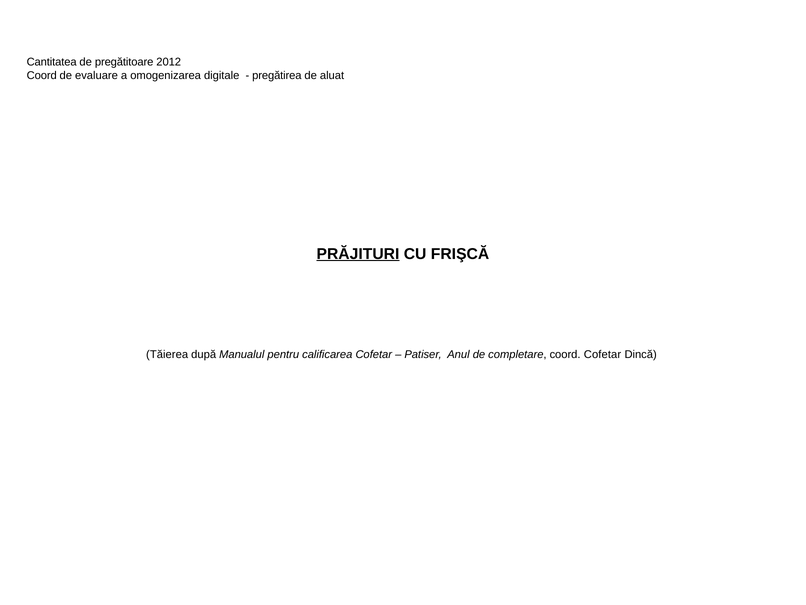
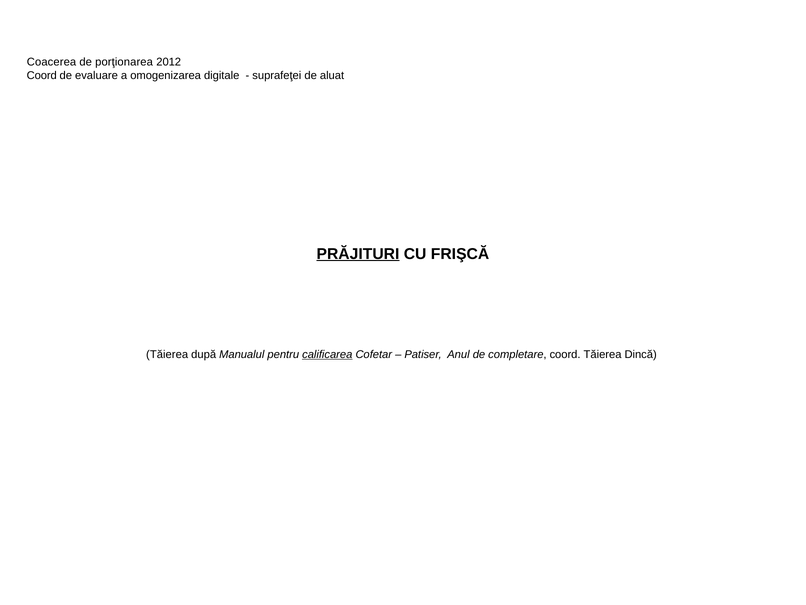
Cantitatea: Cantitatea -> Coacerea
pregătitoare: pregătitoare -> porţionarea
pregătirea: pregătirea -> suprafeţei
calificarea underline: none -> present
coord Cofetar: Cofetar -> Tăierea
